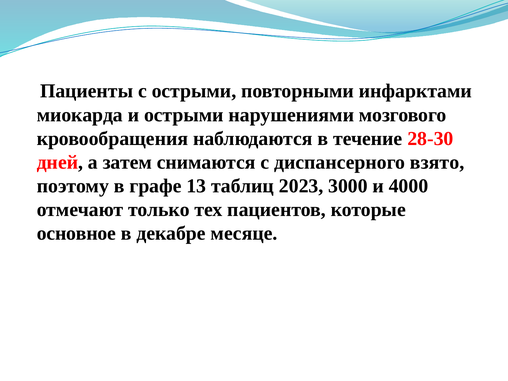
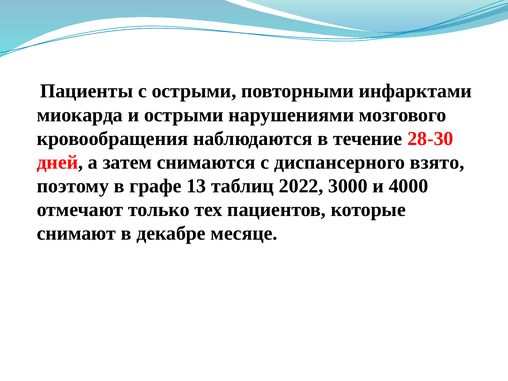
2023: 2023 -> 2022
основное: основное -> снимают
